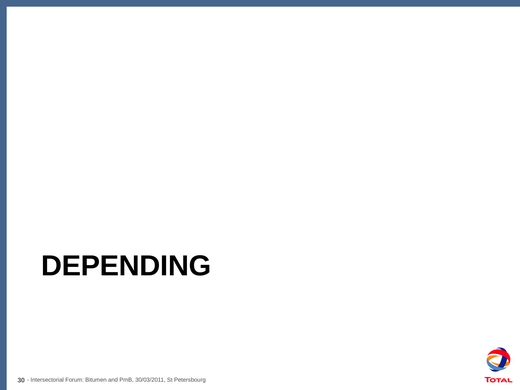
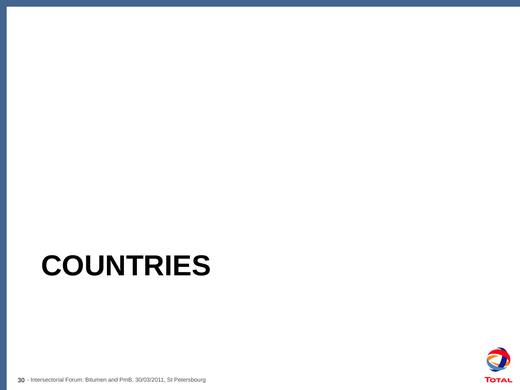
DEPENDING: DEPENDING -> COUNTRIES
